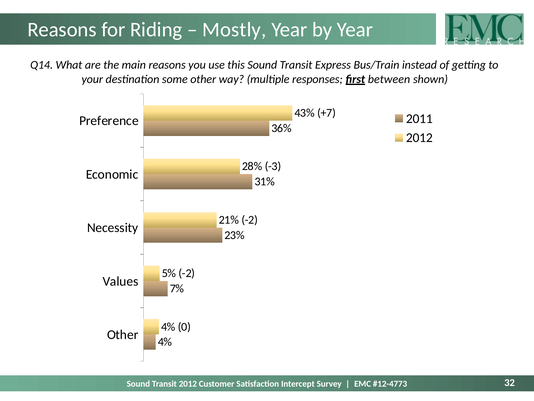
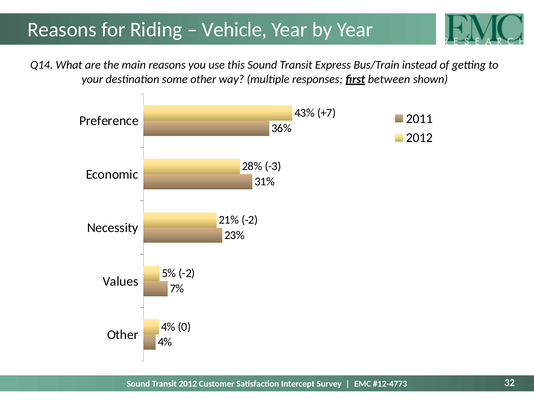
Mostly: Mostly -> Vehicle
